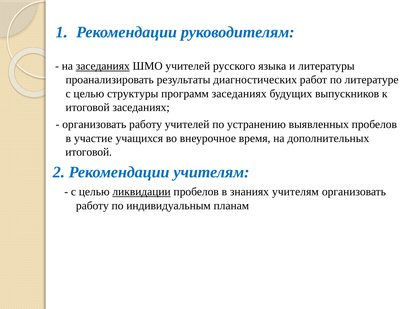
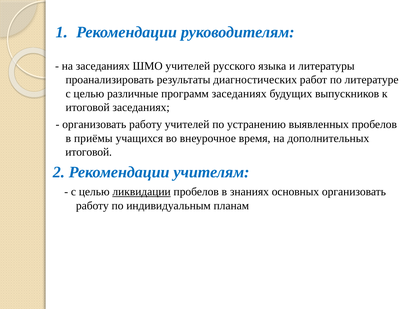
заседаниях at (103, 66) underline: present -> none
структуры: структуры -> различные
участие: участие -> приёмы
знаниях учителям: учителям -> основных
